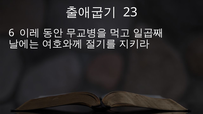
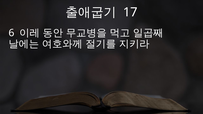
23: 23 -> 17
